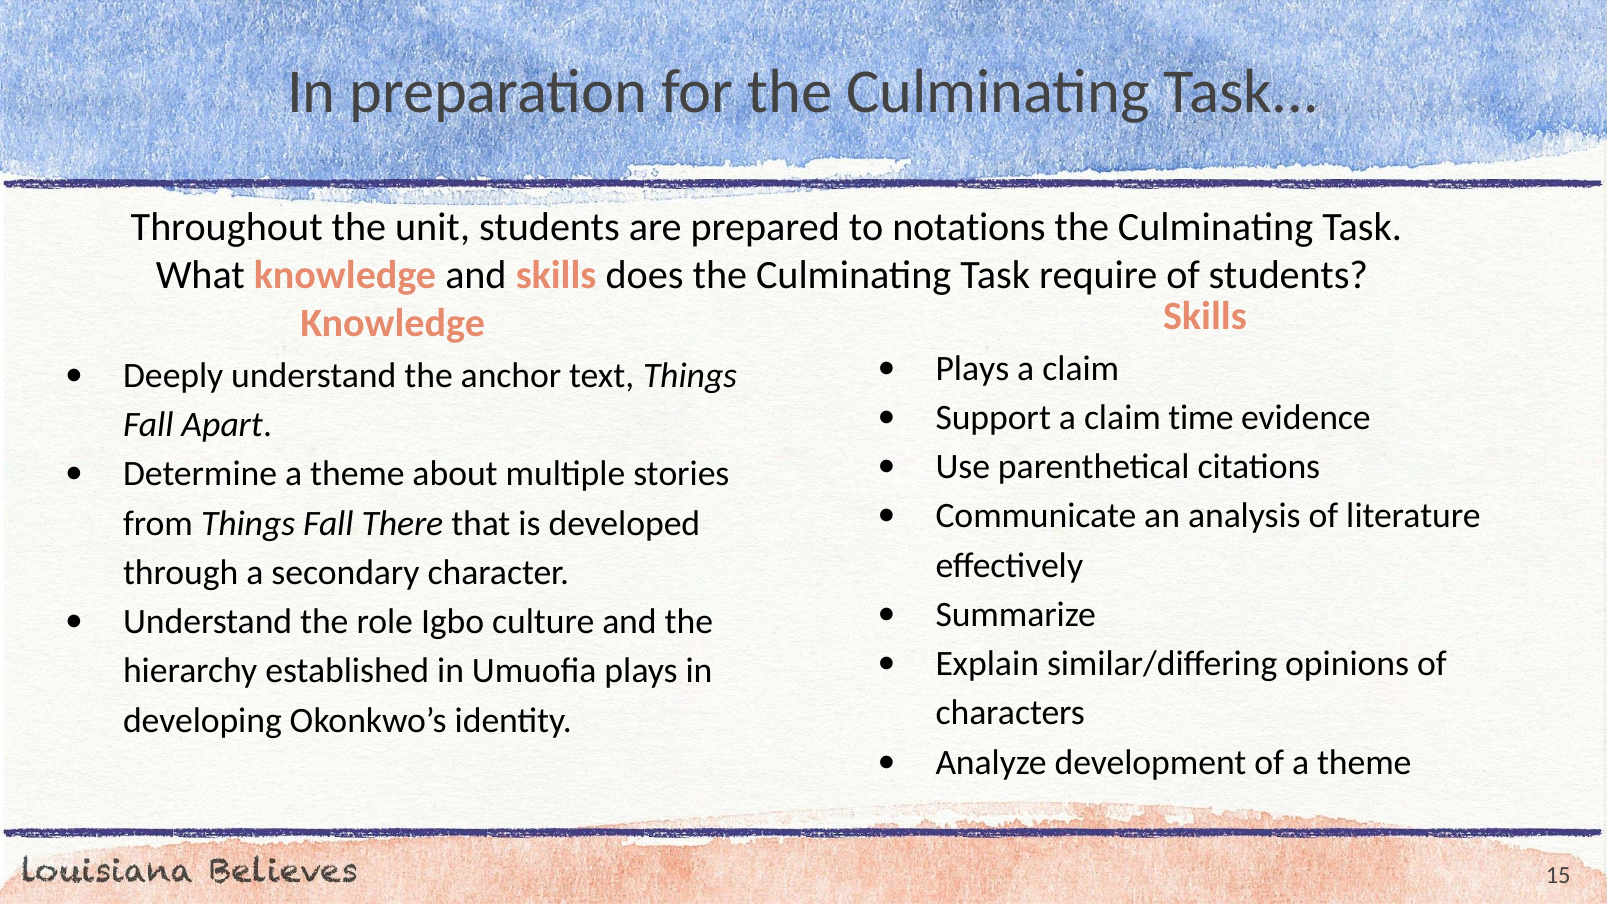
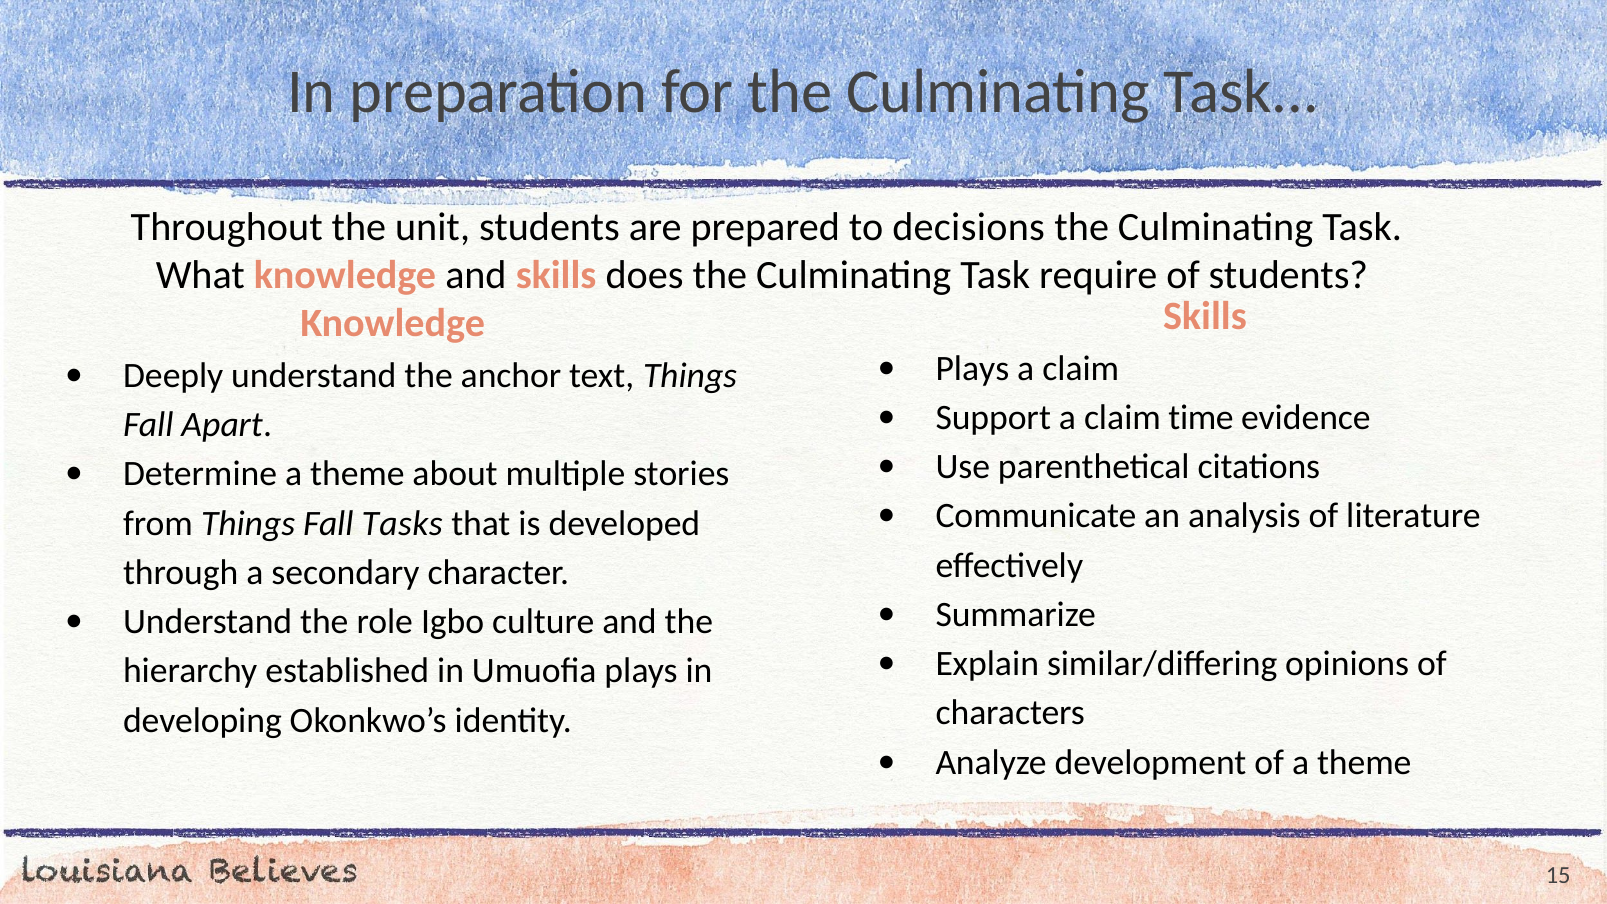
notations: notations -> decisions
There: There -> Tasks
